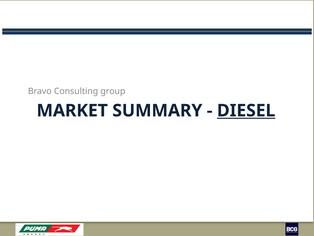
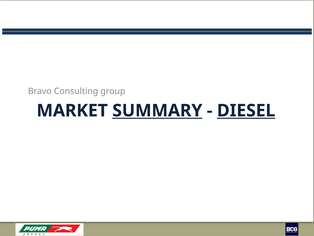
SUMMARY underline: none -> present
